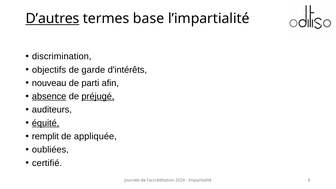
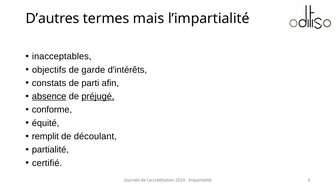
D’autres underline: present -> none
base: base -> mais
discrimination: discrimination -> inacceptables
nouveau: nouveau -> constats
auditeurs: auditeurs -> conforme
équité underline: present -> none
appliquée: appliquée -> découlant
oubliées: oubliées -> partialité
